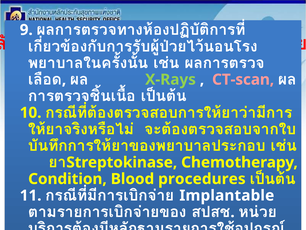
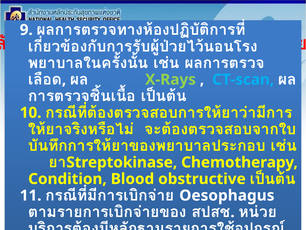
CT-scan colour: pink -> light blue
procedures: procedures -> obstructive
Implantable: Implantable -> Oesophagus
